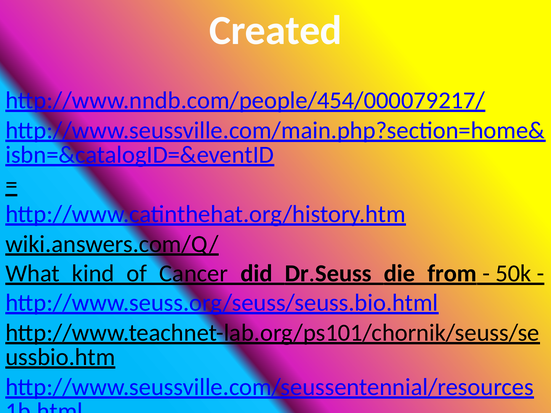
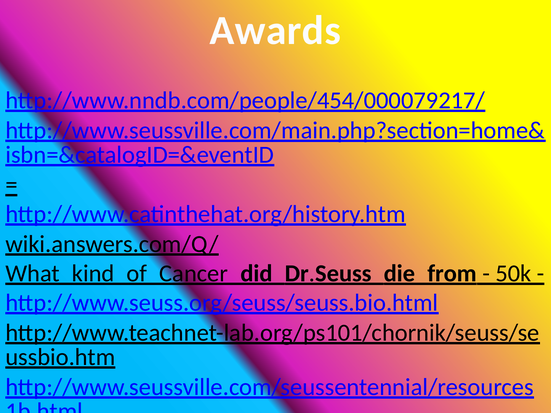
Created: Created -> Awards
